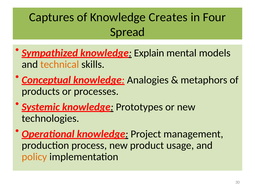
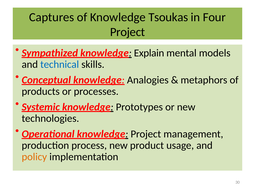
Creates: Creates -> Tsoukas
Spread at (128, 32): Spread -> Project
technical colour: orange -> blue
